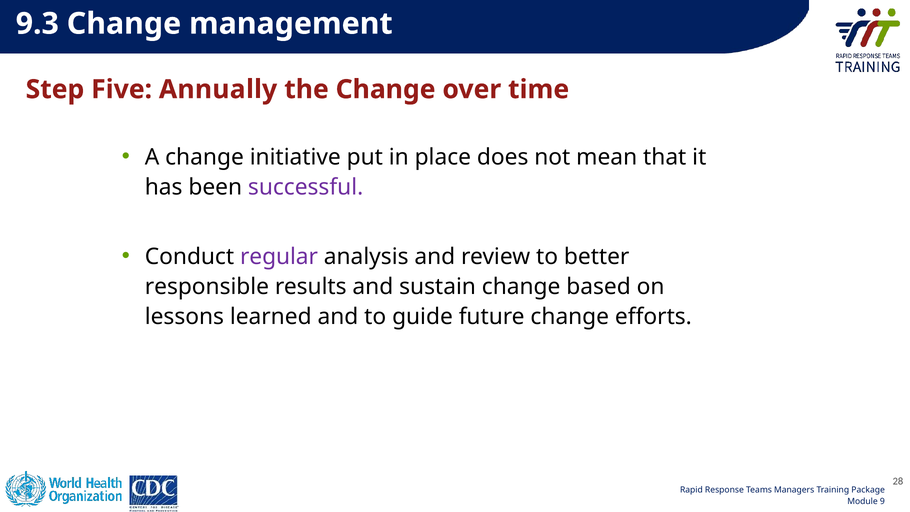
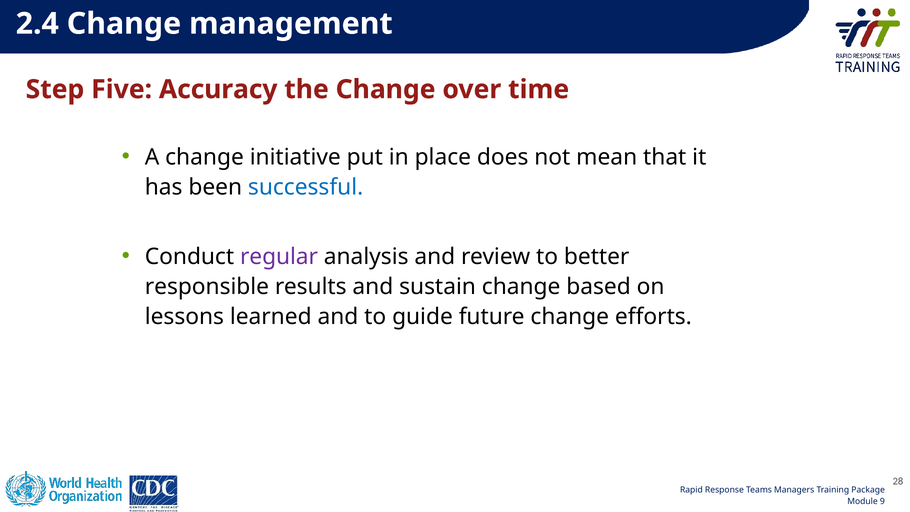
9.3: 9.3 -> 2.4
Annually: Annually -> Accuracy
successful colour: purple -> blue
